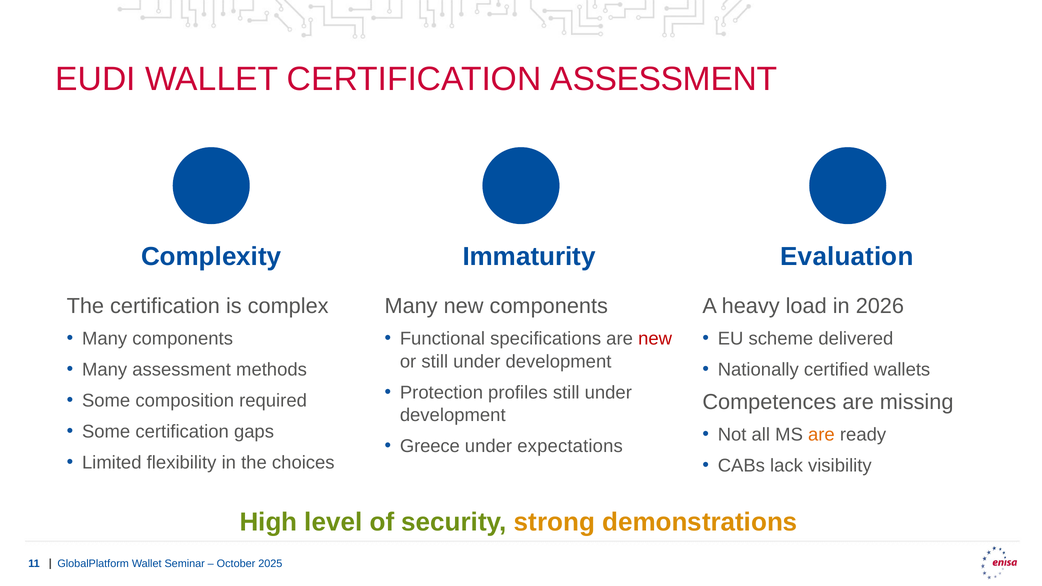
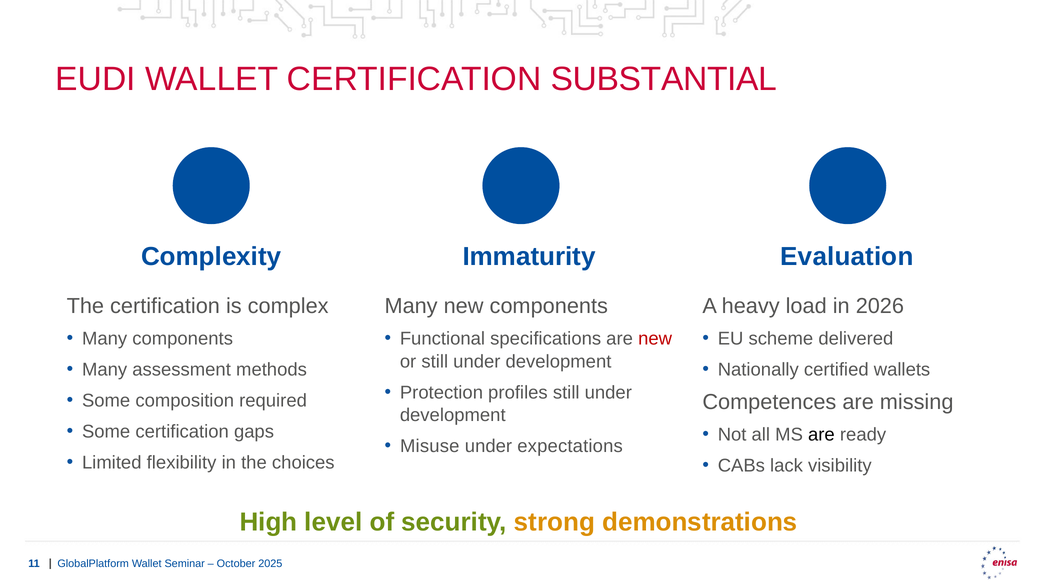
CERTIFICATION ASSESSMENT: ASSESSMENT -> SUBSTANTIAL
are at (821, 435) colour: orange -> black
Greece: Greece -> Misuse
